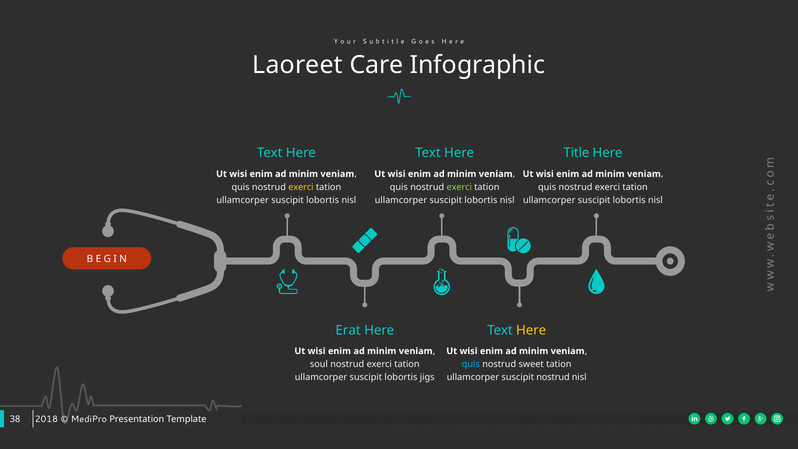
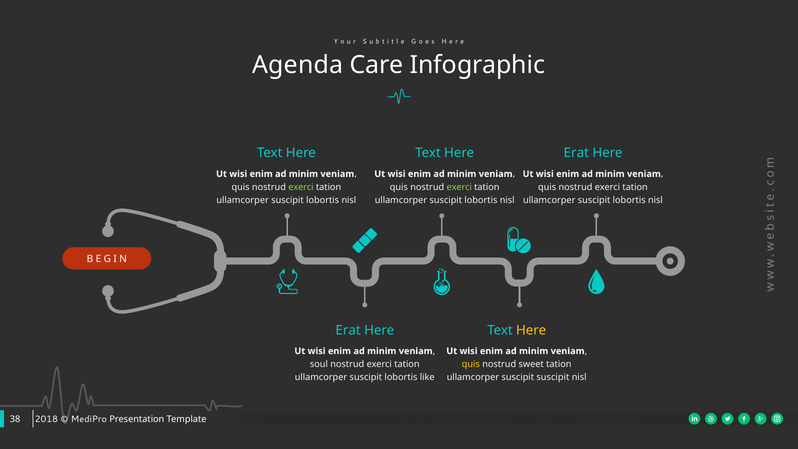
Laoreet: Laoreet -> Agenda
Title at (576, 153): Title -> Erat
exerci at (301, 187) colour: yellow -> light green
quis at (471, 364) colour: light blue -> yellow
jigs: jigs -> like
suscipit nostrud: nostrud -> suscipit
